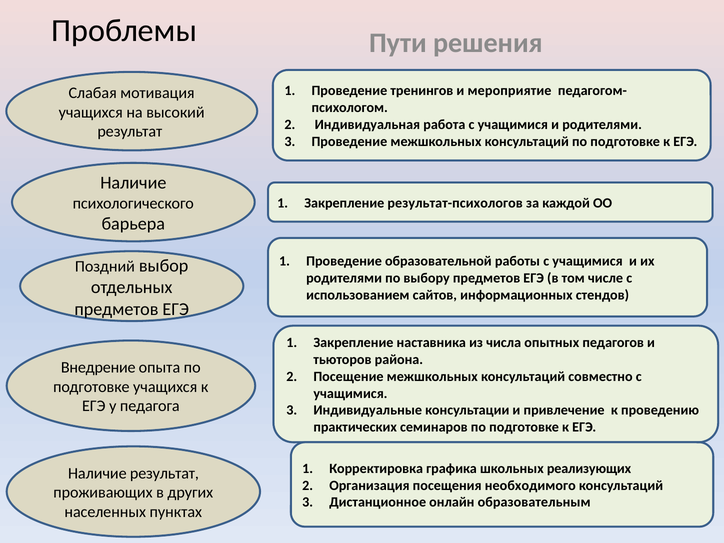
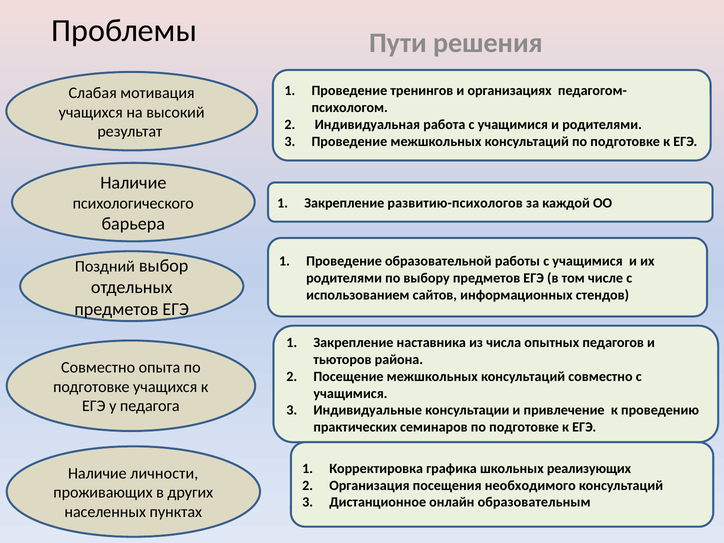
мероприятие: мероприятие -> организациях
результат-психологов: результат-психологов -> развитию-психологов
Внедрение at (98, 368): Внедрение -> Совместно
Наличие результат: результат -> личности
